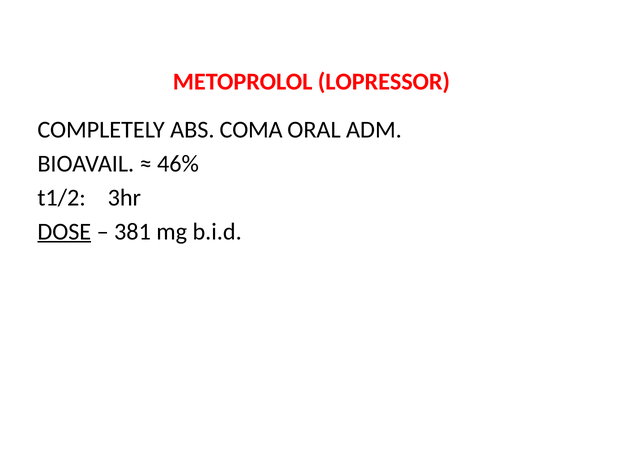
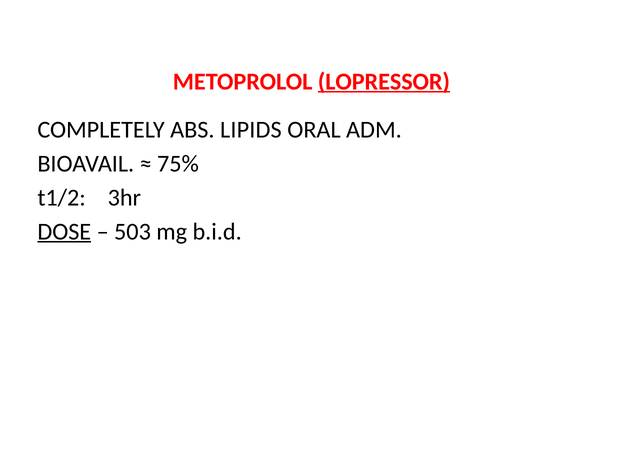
LOPRESSOR underline: none -> present
COMA: COMA -> LIPIDS
46%: 46% -> 75%
381: 381 -> 503
